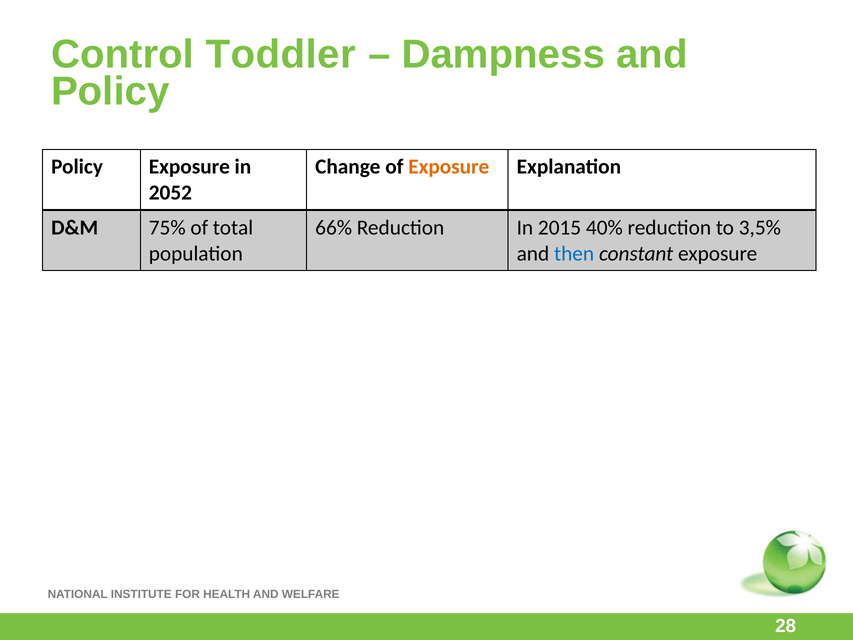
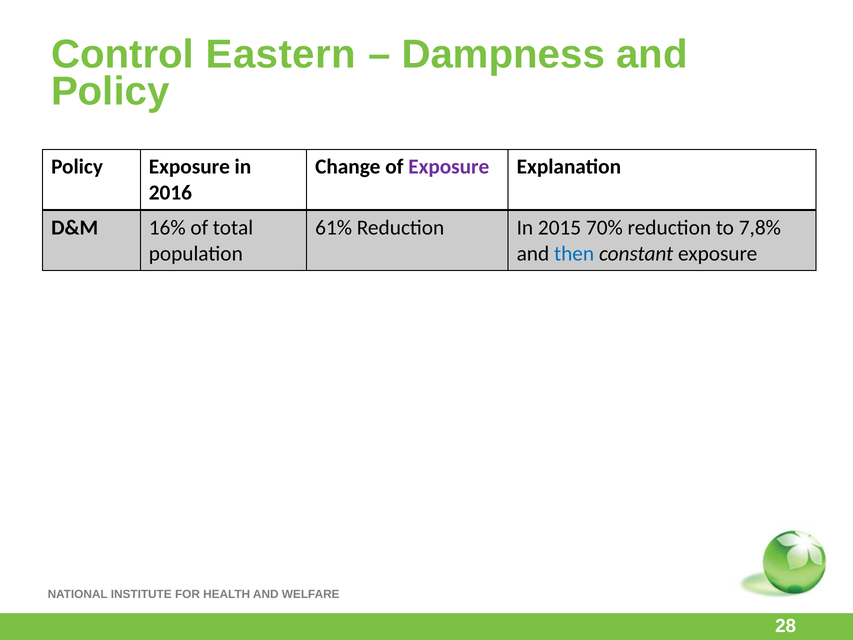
Toddler: Toddler -> Eastern
Exposure at (449, 167) colour: orange -> purple
2052: 2052 -> 2016
75%: 75% -> 16%
66%: 66% -> 61%
40%: 40% -> 70%
3,5%: 3,5% -> 7,8%
